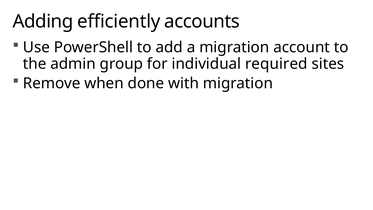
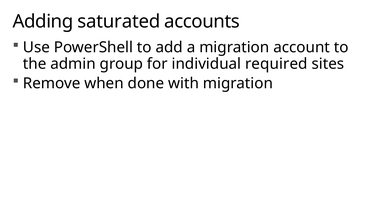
efficiently: efficiently -> saturated
